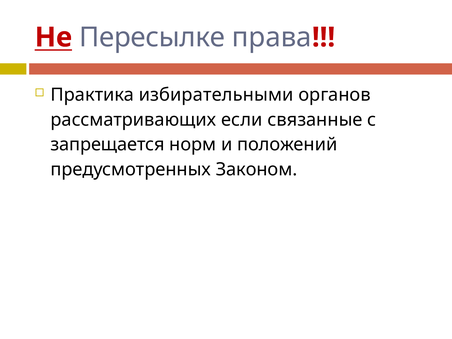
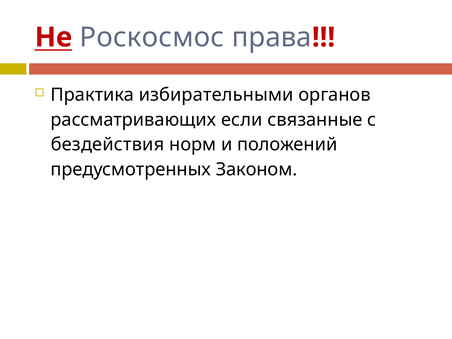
Пересылке: Пересылке -> Роскосмос
запрещается: запрещается -> бездействия
